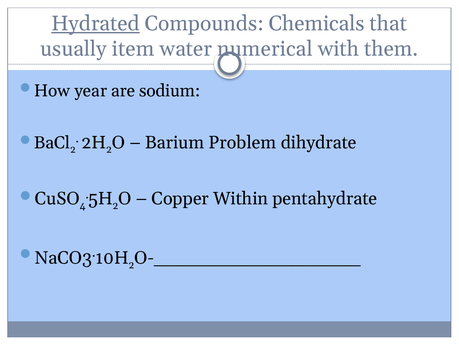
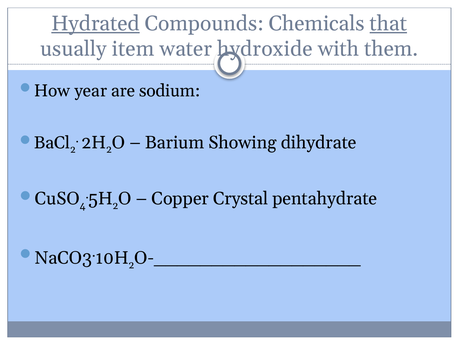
that underline: none -> present
numerical: numerical -> hydroxide
Problem: Problem -> Showing
Within: Within -> Crystal
